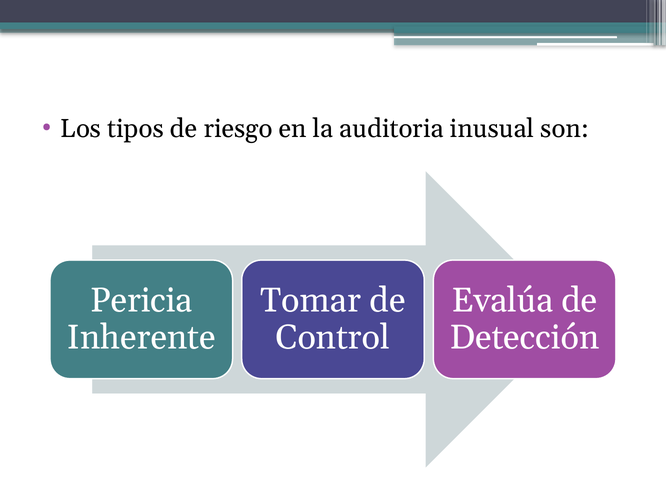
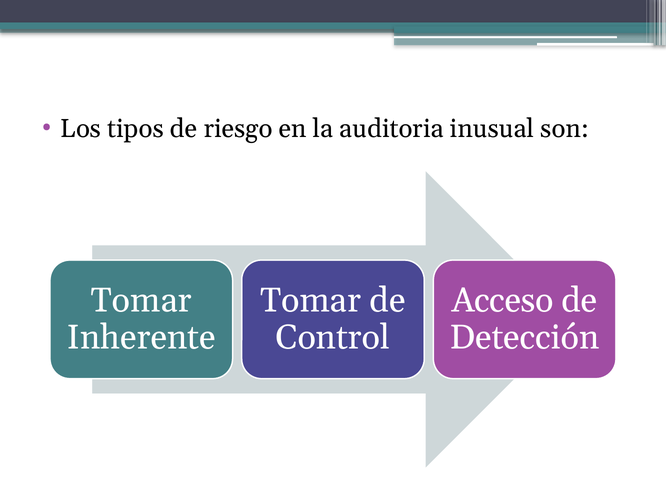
Pericia at (141, 300): Pericia -> Tomar
Evalúa: Evalúa -> Acceso
